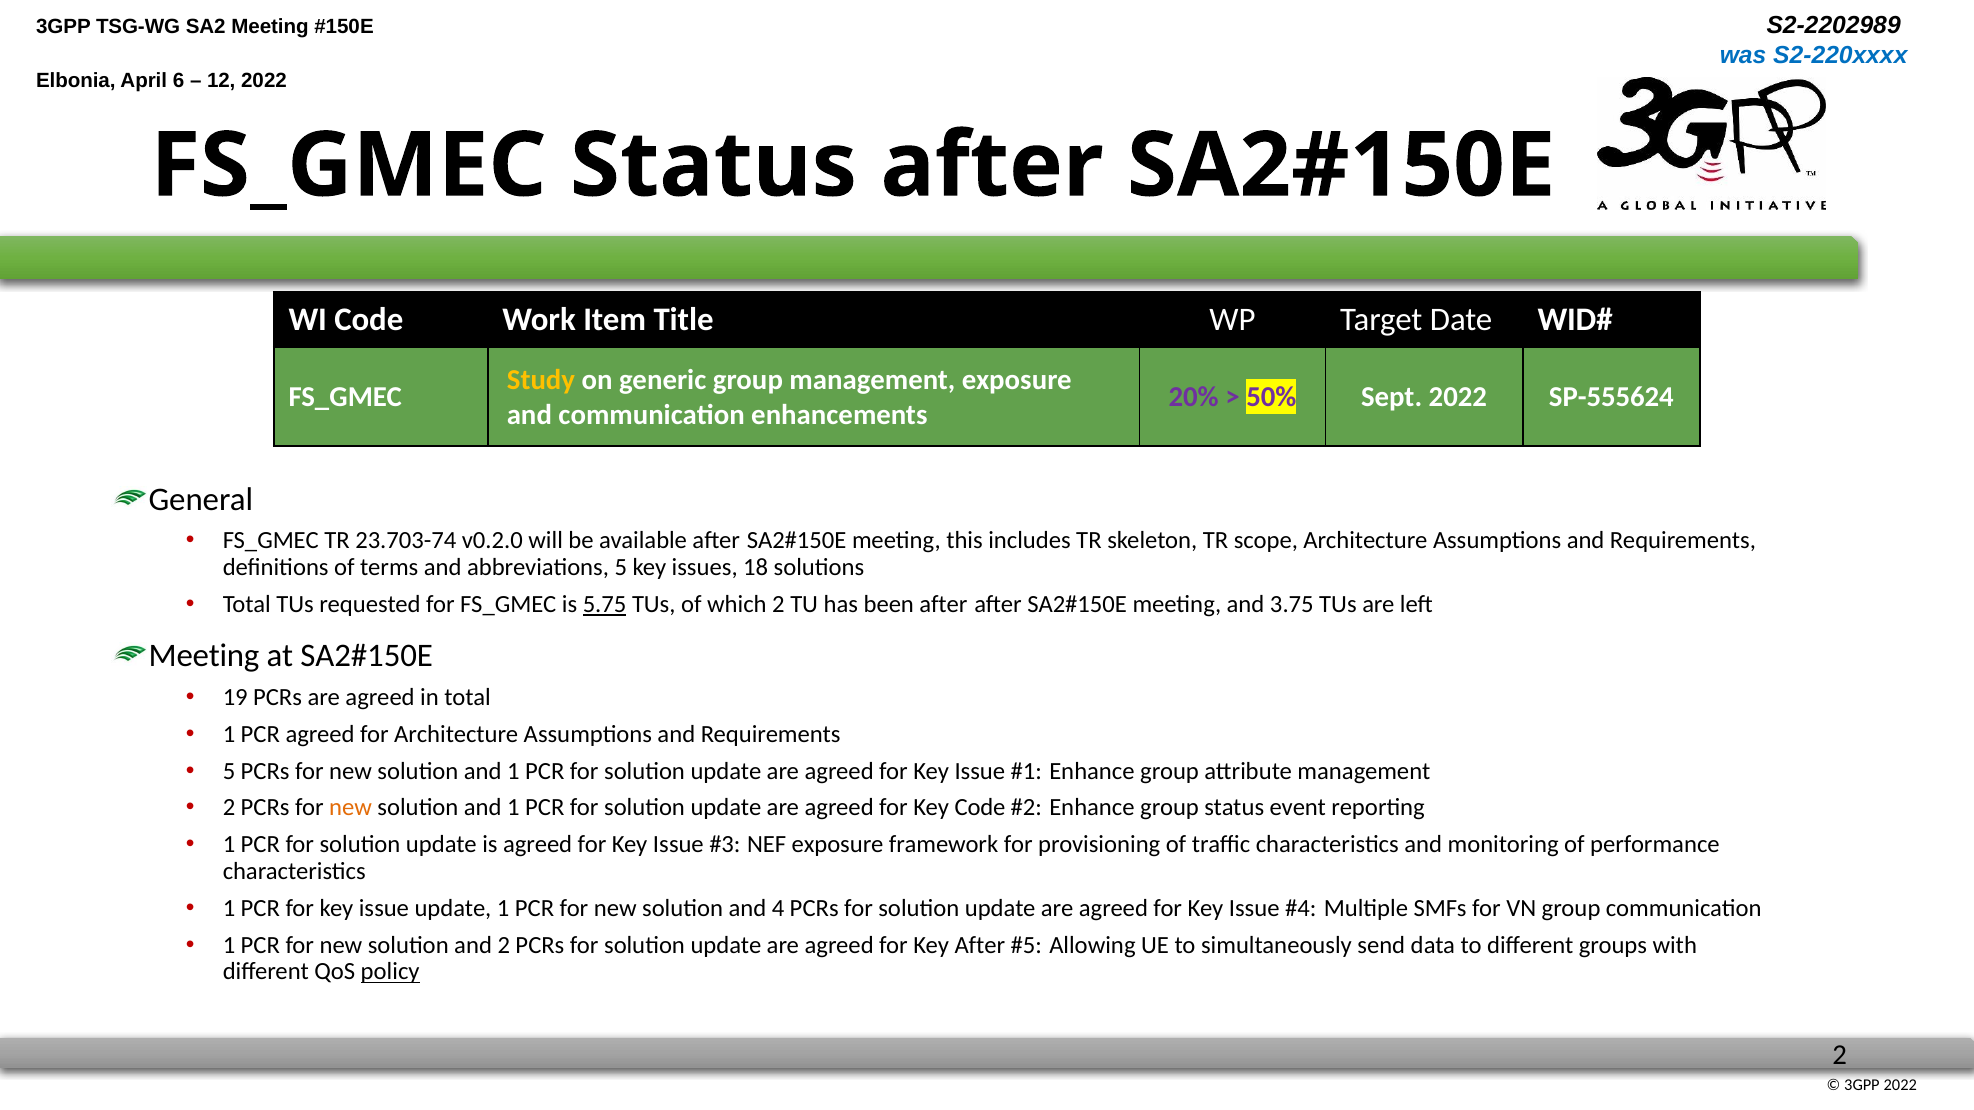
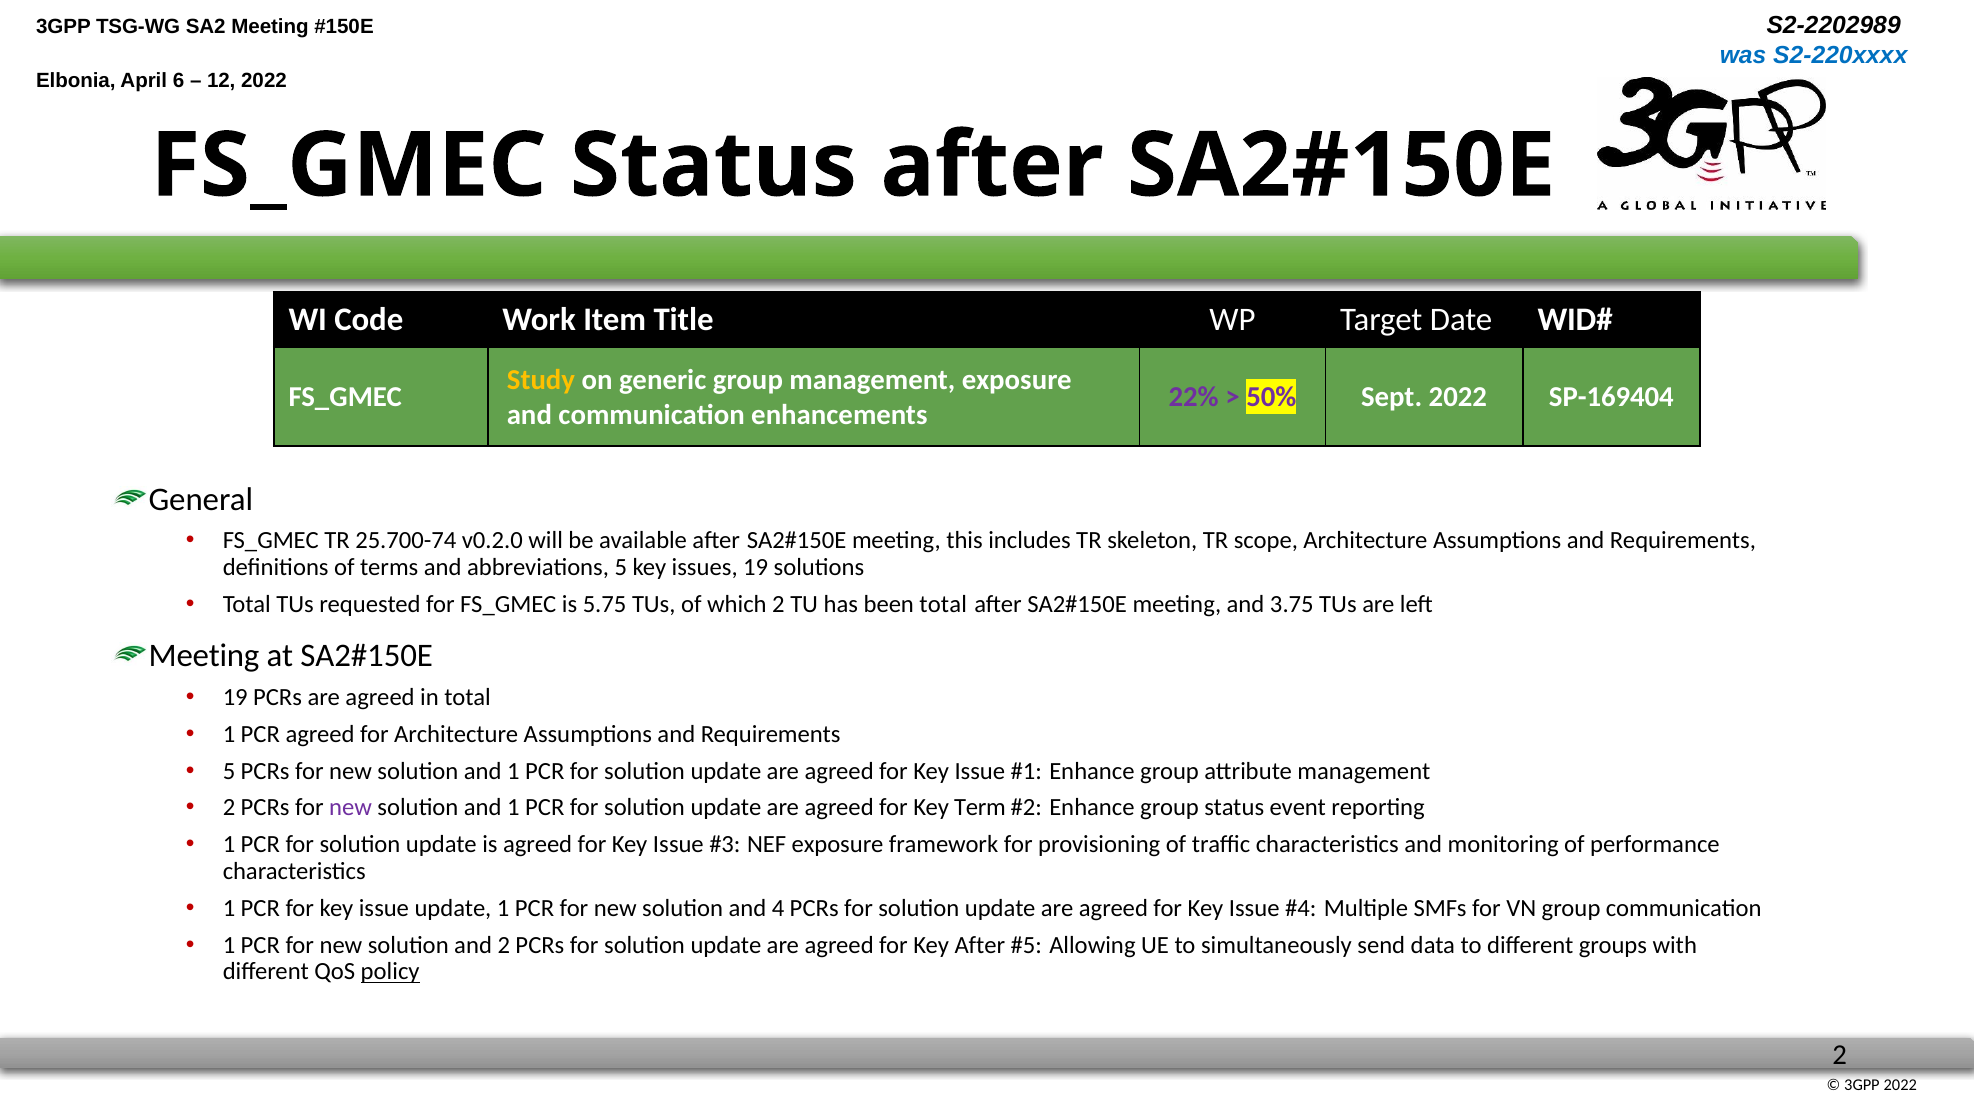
20%: 20% -> 22%
SP-555624: SP-555624 -> SP-169404
23.703-74: 23.703-74 -> 25.700-74
issues 18: 18 -> 19
5.75 underline: present -> none
been after: after -> total
new at (351, 808) colour: orange -> purple
Key Code: Code -> Term
